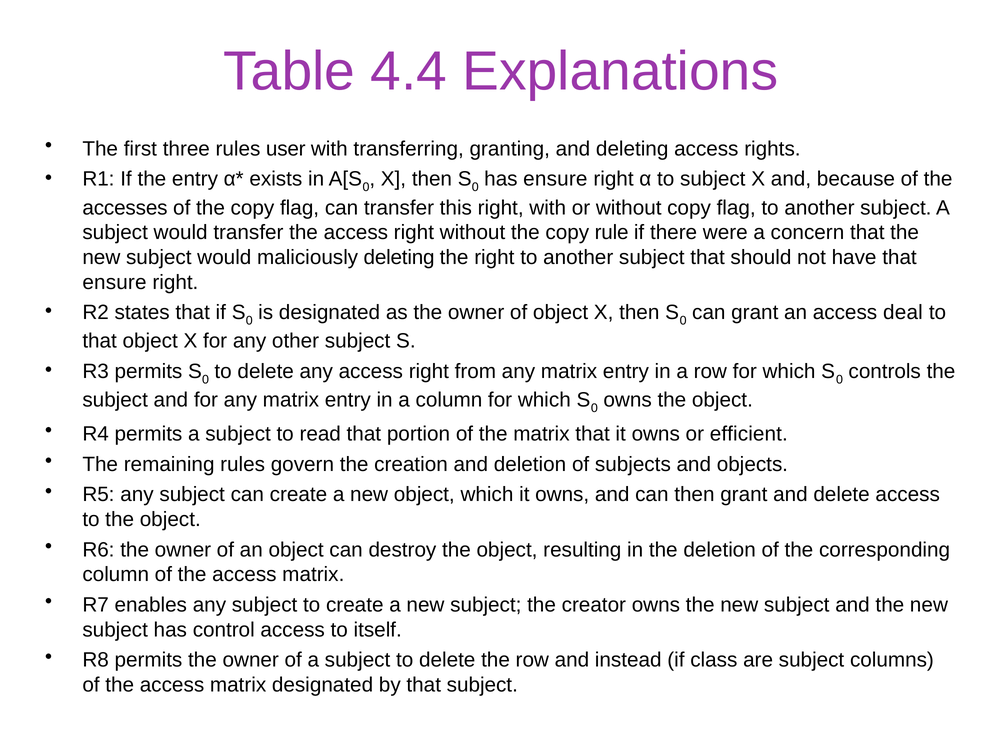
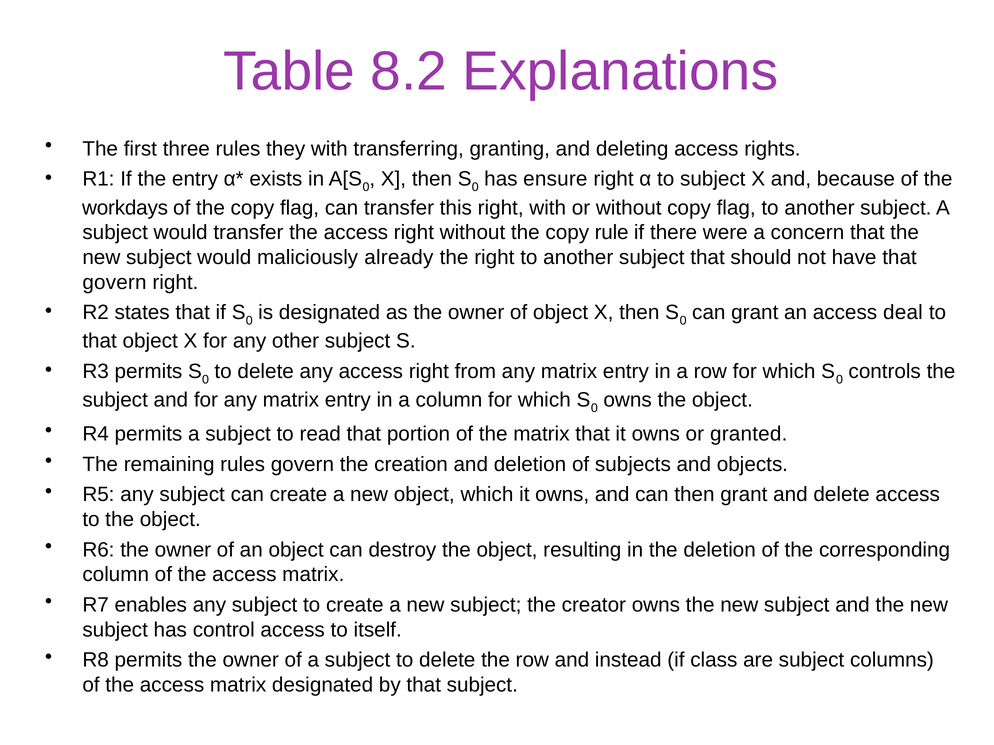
4.4: 4.4 -> 8.2
user: user -> they
accesses: accesses -> workdays
maliciously deleting: deleting -> already
ensure at (114, 282): ensure -> govern
efficient: efficient -> granted
